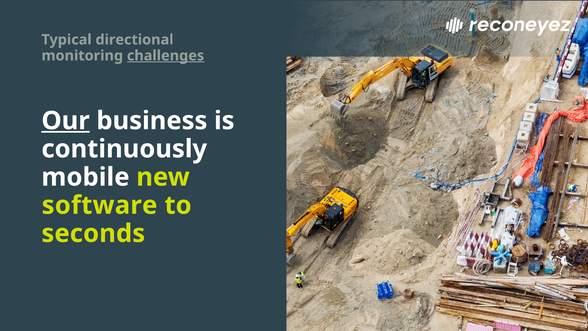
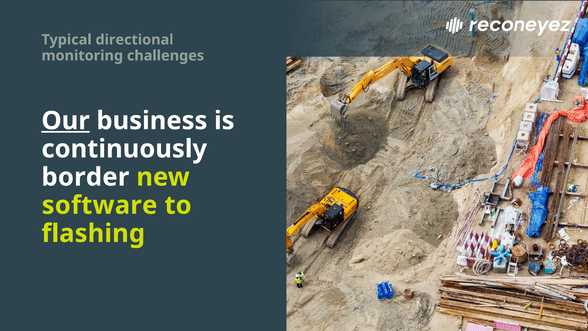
challenges underline: present -> none
mobile: mobile -> border
seconds: seconds -> flashing
